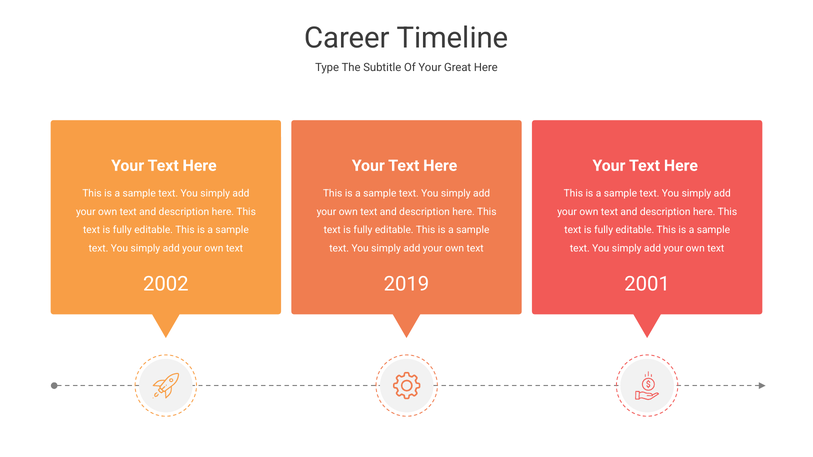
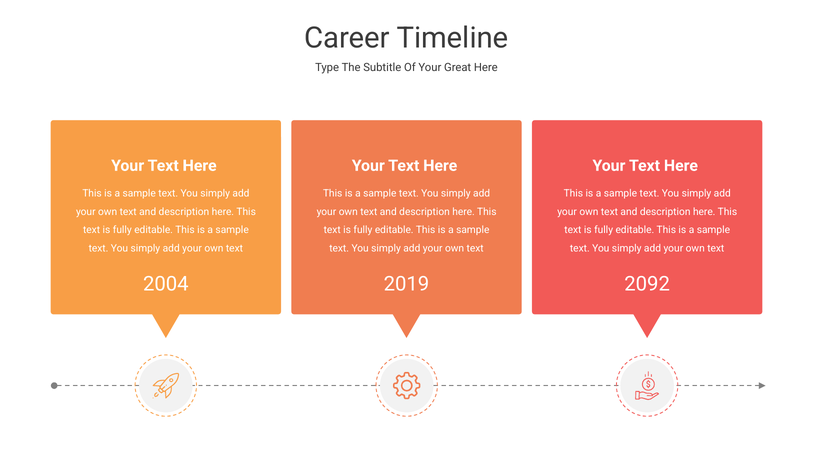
2002: 2002 -> 2004
2001: 2001 -> 2092
